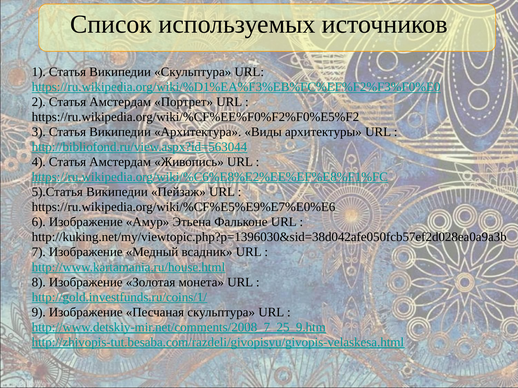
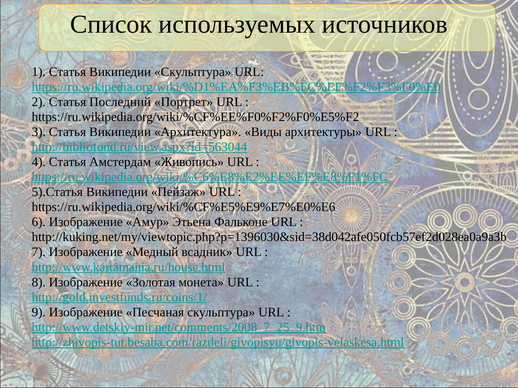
2 Статья Амстердам: Амстердам -> Последний
